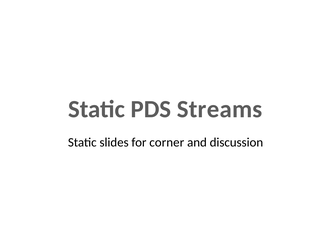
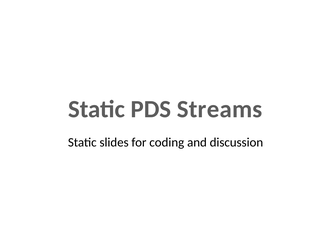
corner: corner -> coding
